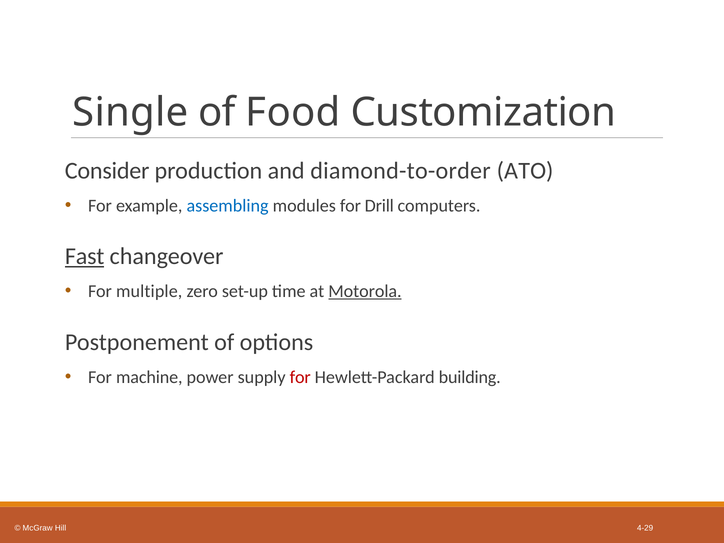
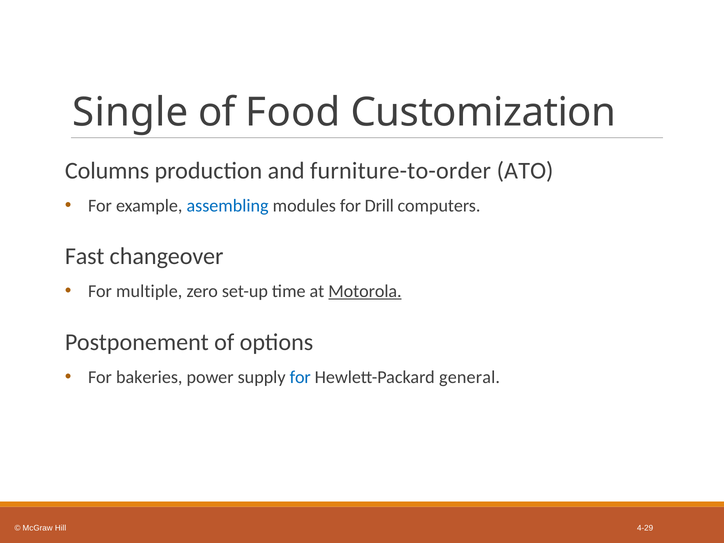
Consider: Consider -> Columns
diamond-to-order: diamond-to-order -> furniture-to-order
Fast underline: present -> none
machine: machine -> bakeries
for at (300, 377) colour: red -> blue
building: building -> general
